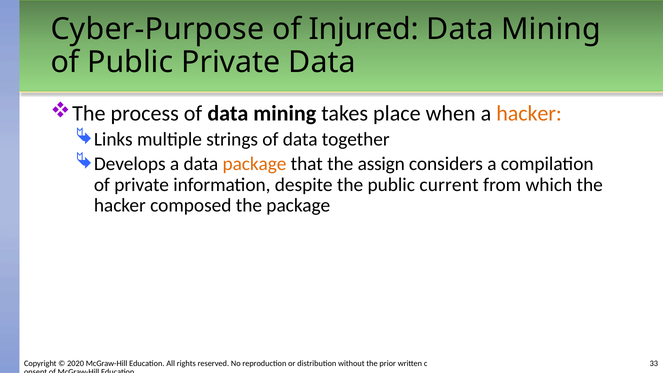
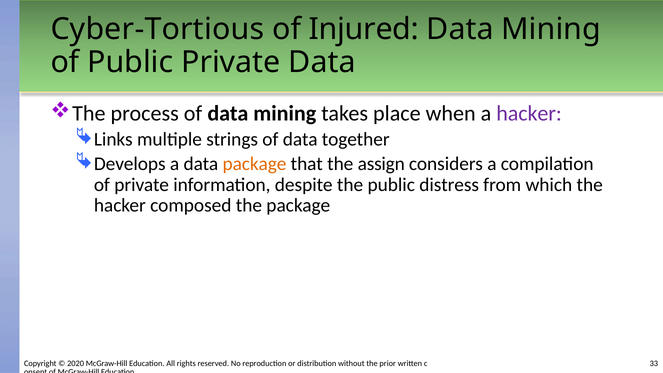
Cyber-Purpose: Cyber-Purpose -> Cyber-Tortious
hacker at (529, 114) colour: orange -> purple
current: current -> distress
